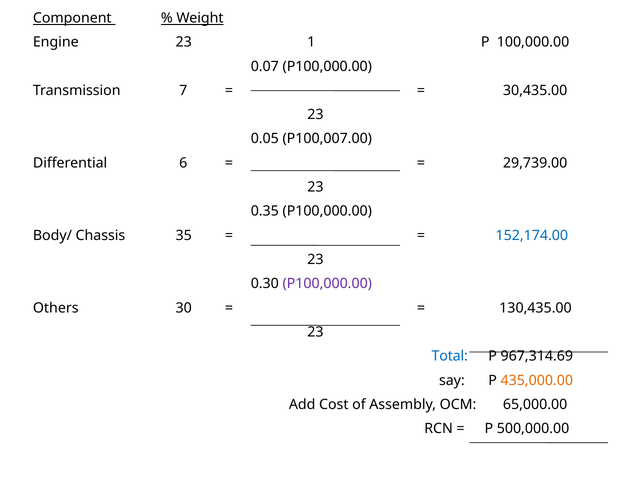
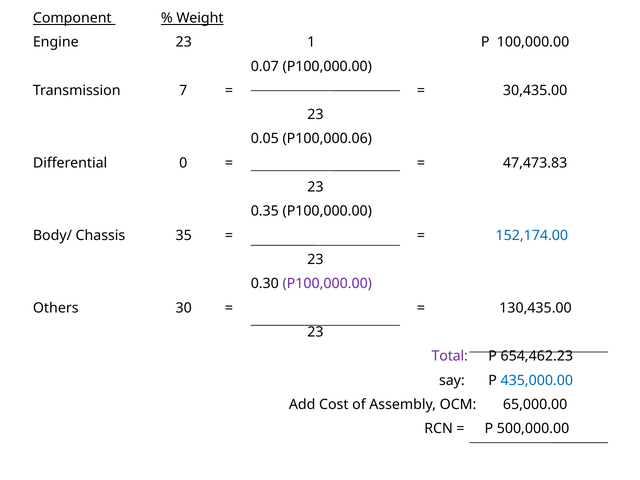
P100,007.00: P100,007.00 -> P100,000.06
6: 6 -> 0
29,739.00: 29,739.00 -> 47,473.83
Total colour: blue -> purple
967,314.69: 967,314.69 -> 654,462.23
435,000.00 colour: orange -> blue
